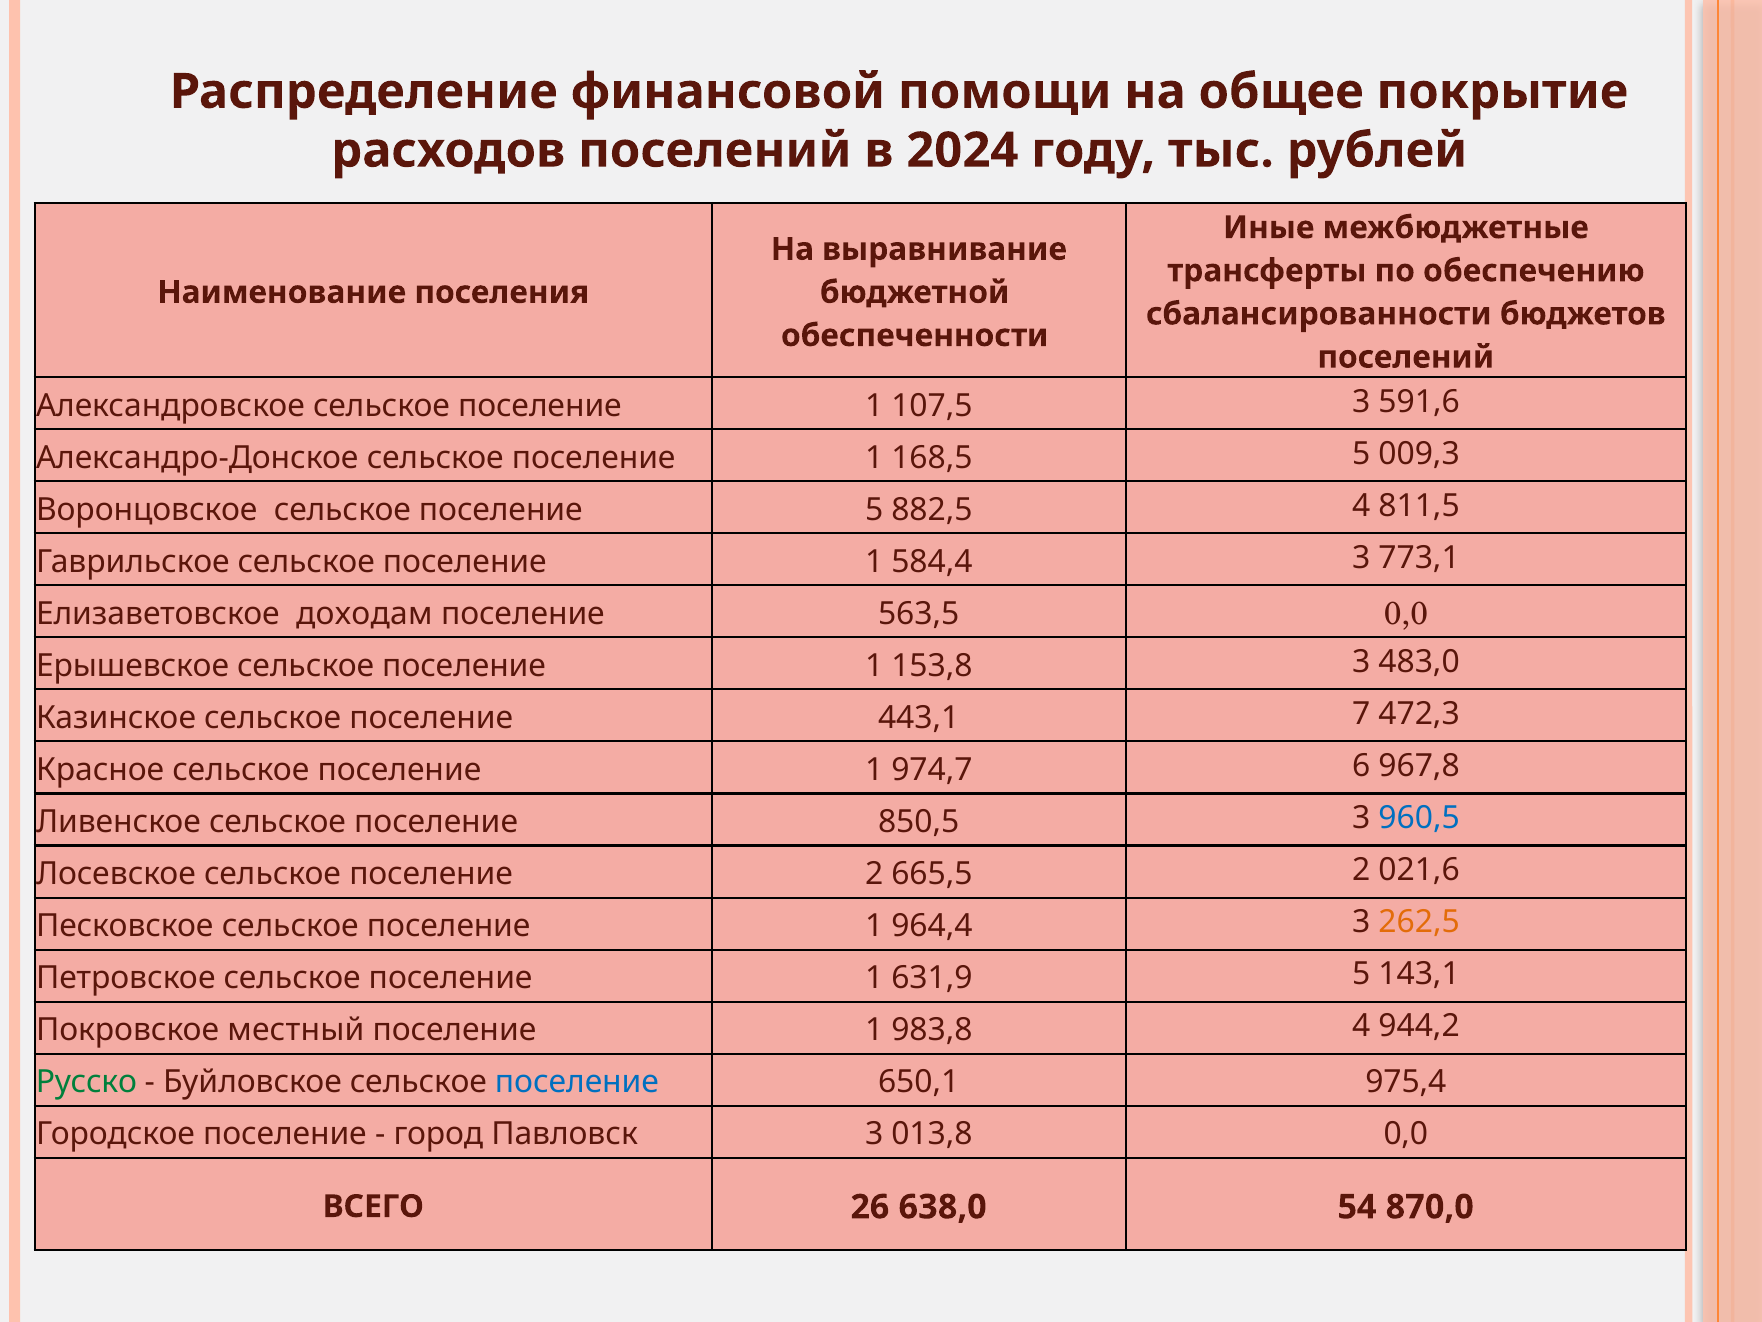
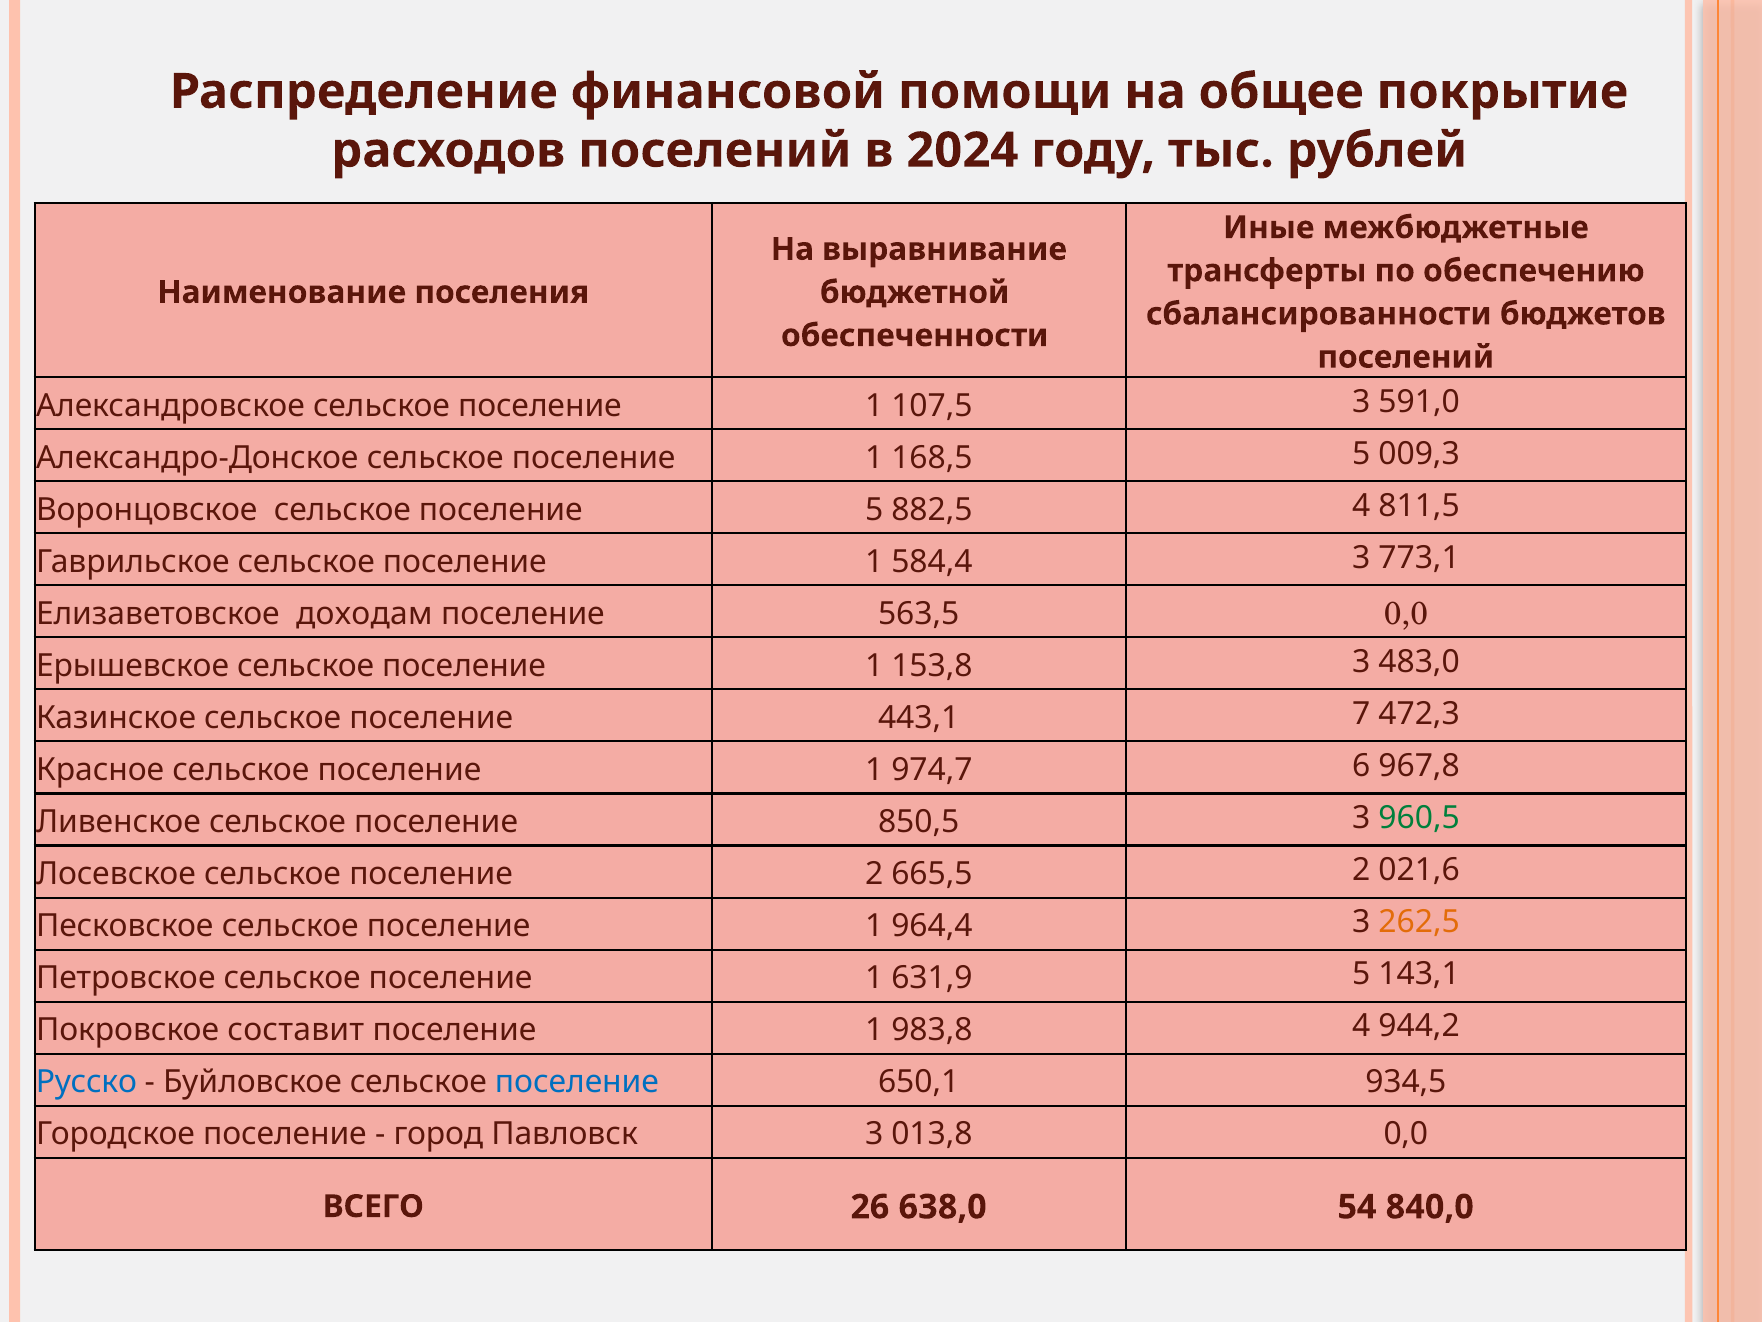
591,6: 591,6 -> 591,0
960,5 colour: blue -> green
местный: местный -> составит
Русско colour: green -> blue
975,4: 975,4 -> 934,5
870,0: 870,0 -> 840,0
